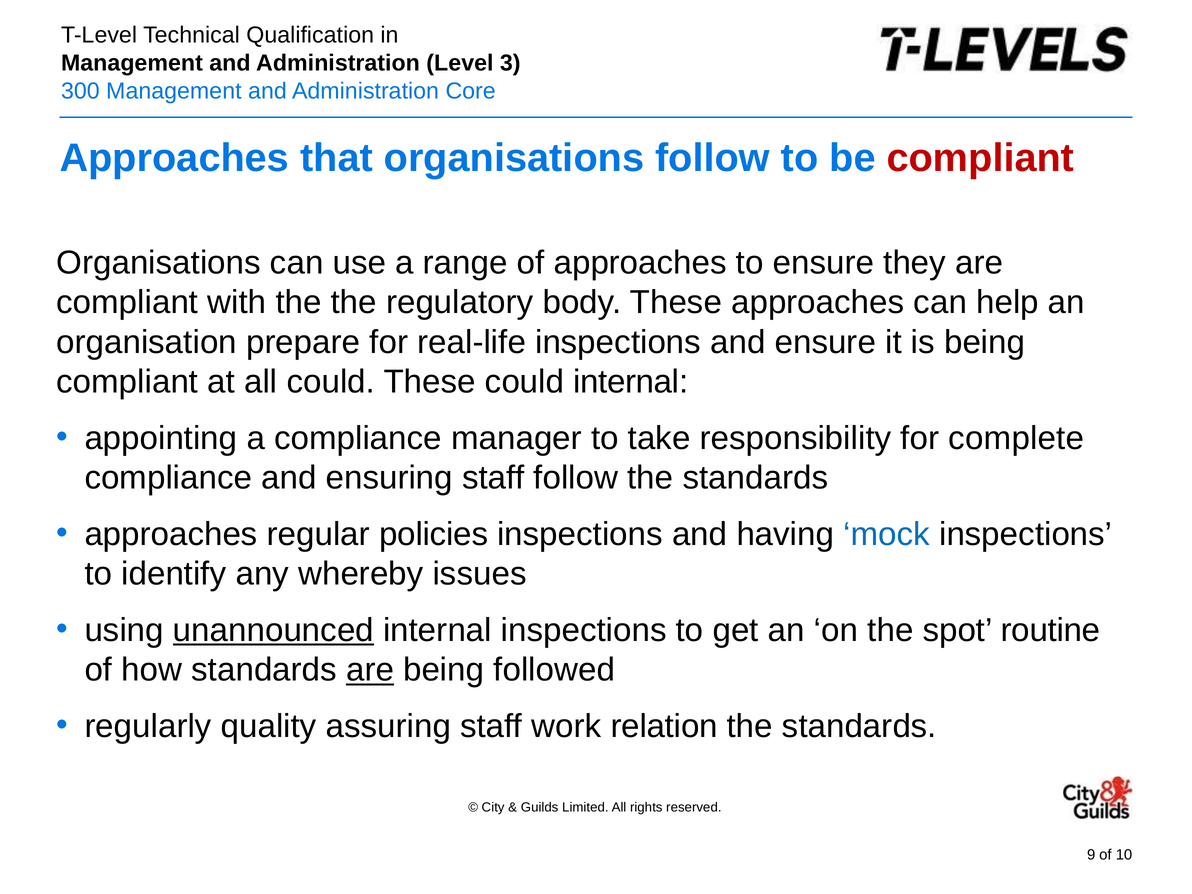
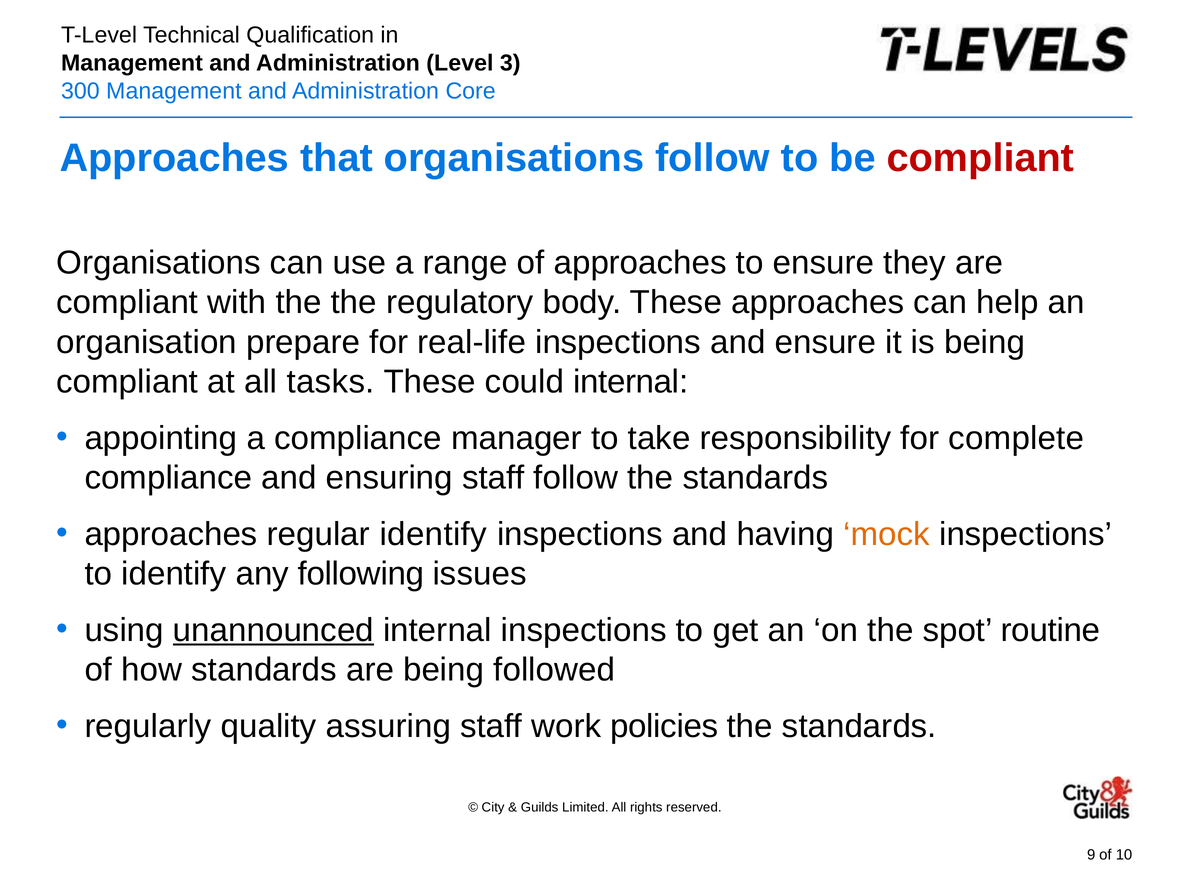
all could: could -> tasks
regular policies: policies -> identify
mock colour: blue -> orange
whereby: whereby -> following
are at (370, 670) underline: present -> none
relation: relation -> policies
